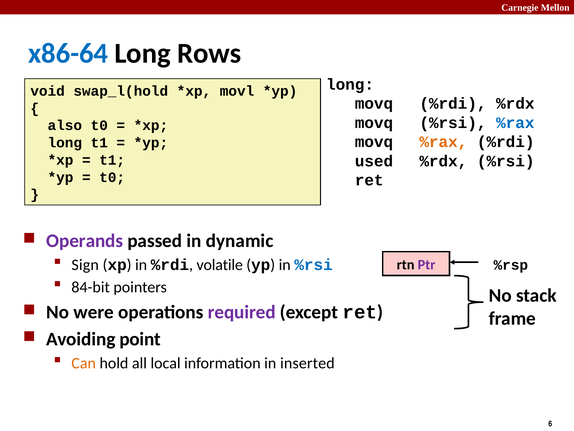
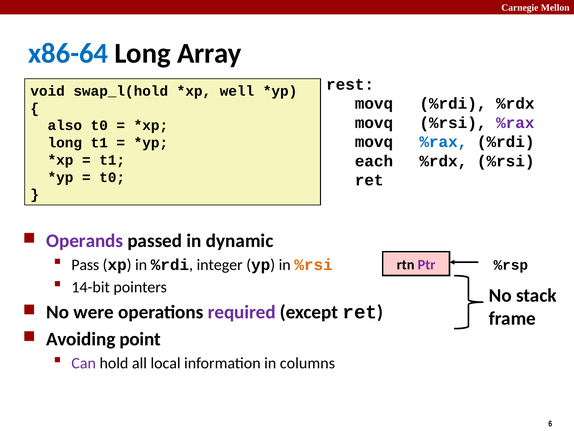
Rows: Rows -> Array
long at (350, 84): long -> rest
movl: movl -> well
%rax at (515, 123) colour: blue -> purple
%rax at (443, 142) colour: orange -> blue
used: used -> each
Sign: Sign -> Pass
volatile: volatile -> integer
%rsi at (314, 265) colour: blue -> orange
84-bit: 84-bit -> 14-bit
Can colour: orange -> purple
inserted: inserted -> columns
